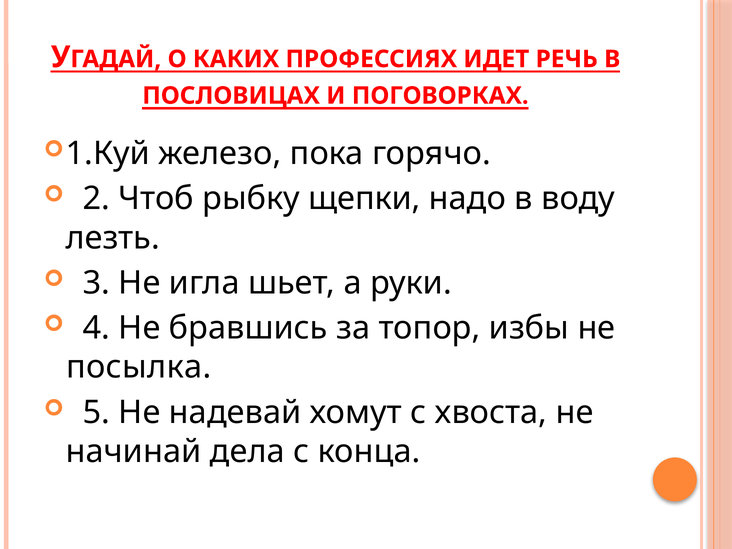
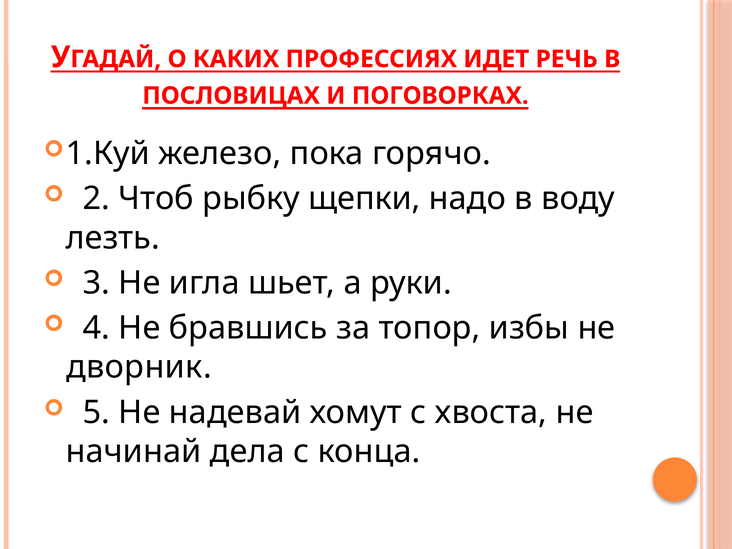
посылка: посылка -> дворник
